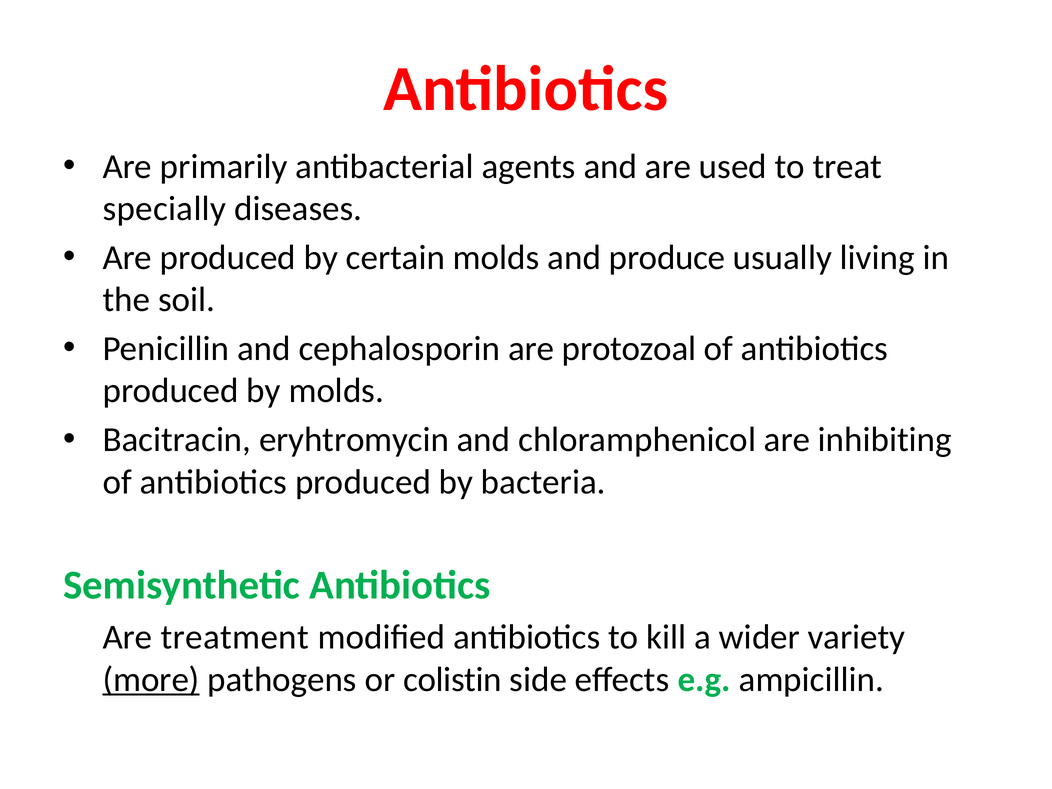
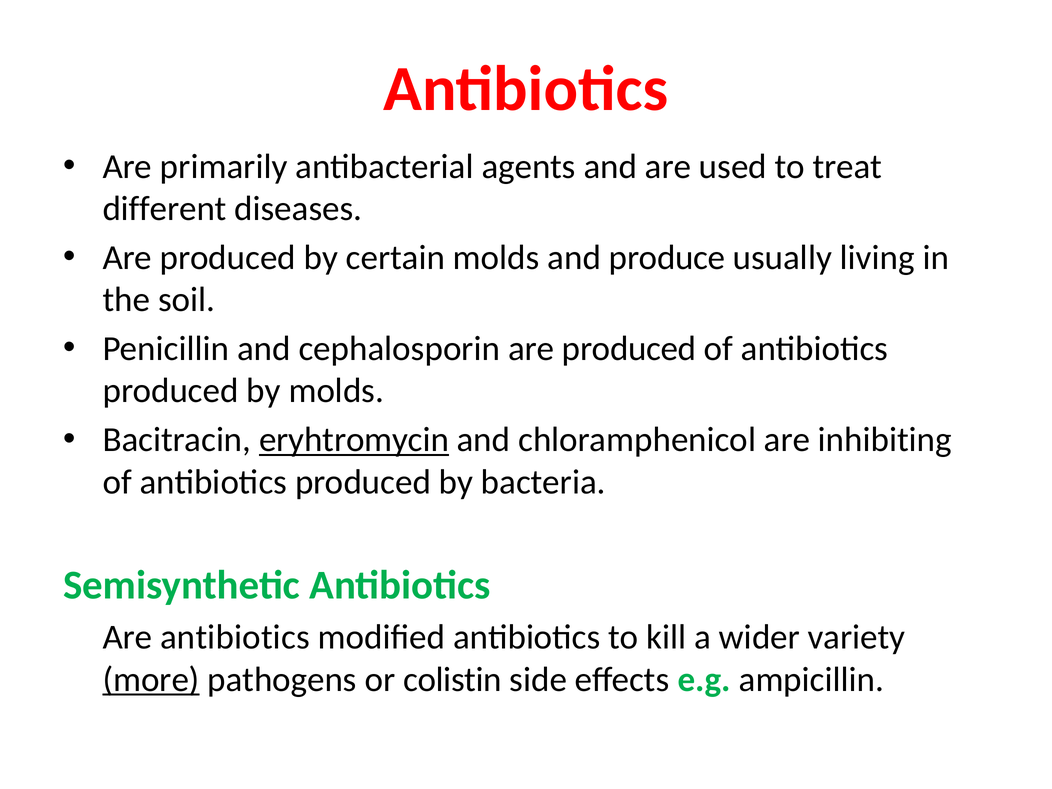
specially: specially -> different
cephalosporin are protozoal: protozoal -> produced
eryhtromycin underline: none -> present
Are treatment: treatment -> antibiotics
